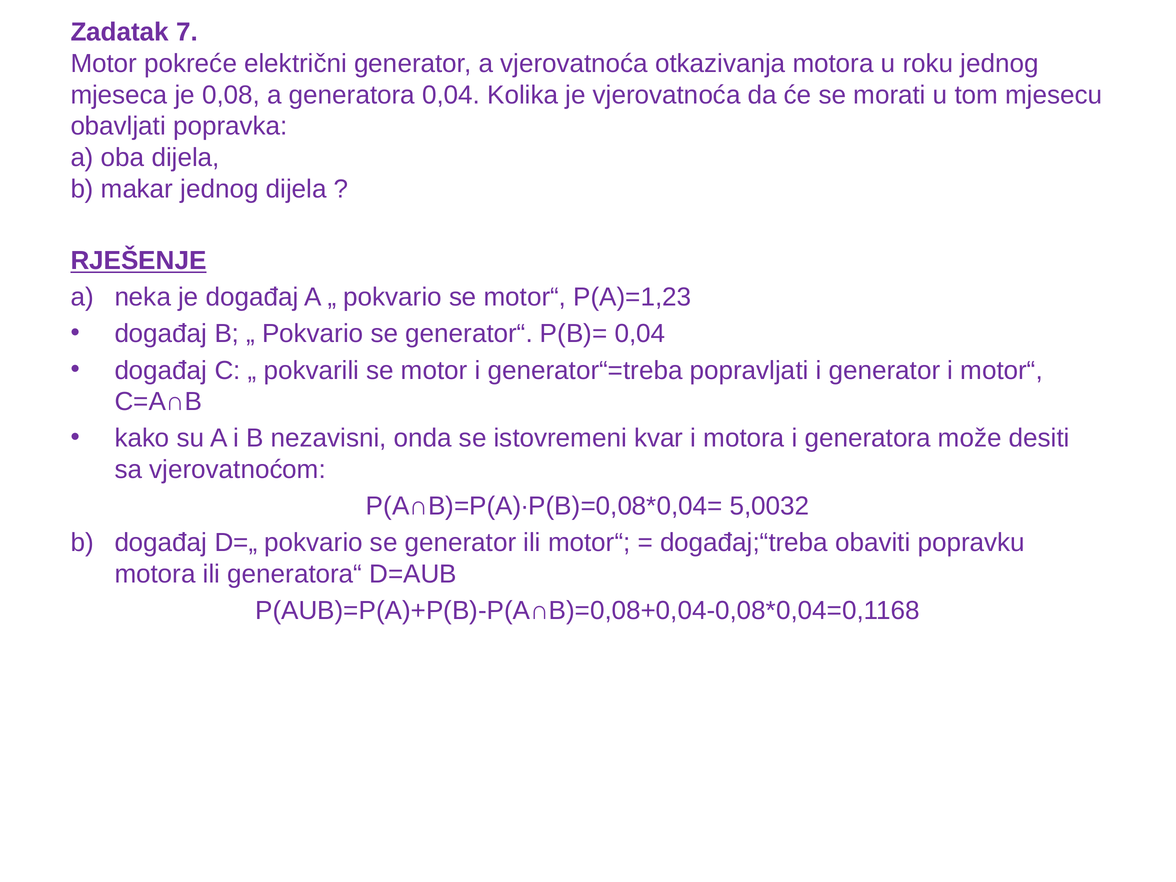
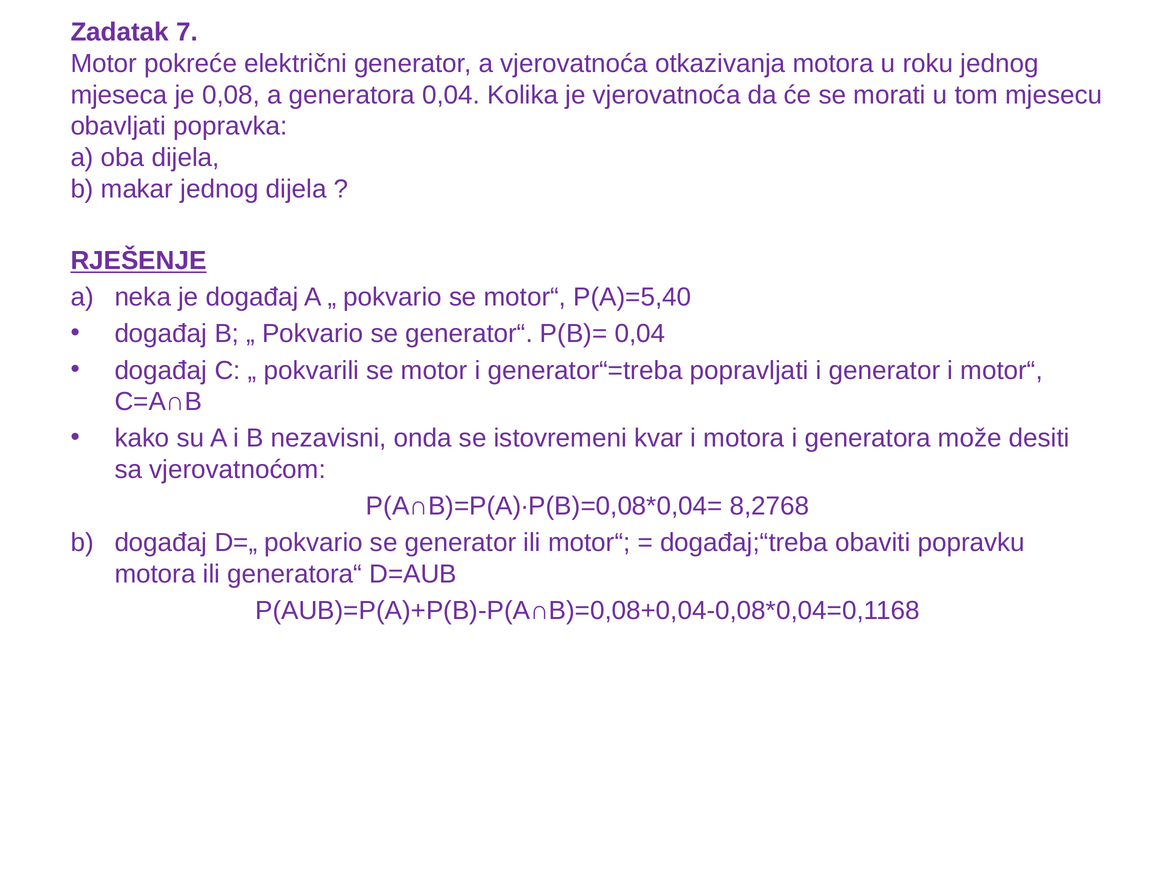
P(A)=1,23: P(A)=1,23 -> P(A)=5,40
5,0032: 5,0032 -> 8,2768
